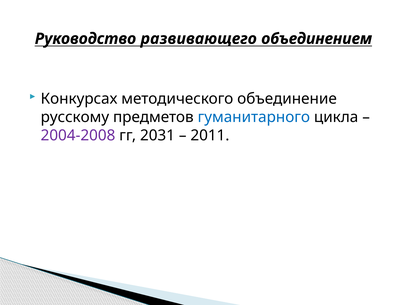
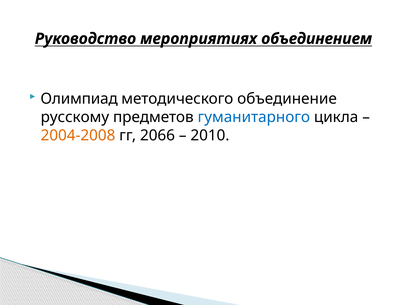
развивающего: развивающего -> мероприятиях
Конкурсах: Конкурсах -> Олимпиад
2004-2008 colour: purple -> orange
2031: 2031 -> 2066
2011: 2011 -> 2010
